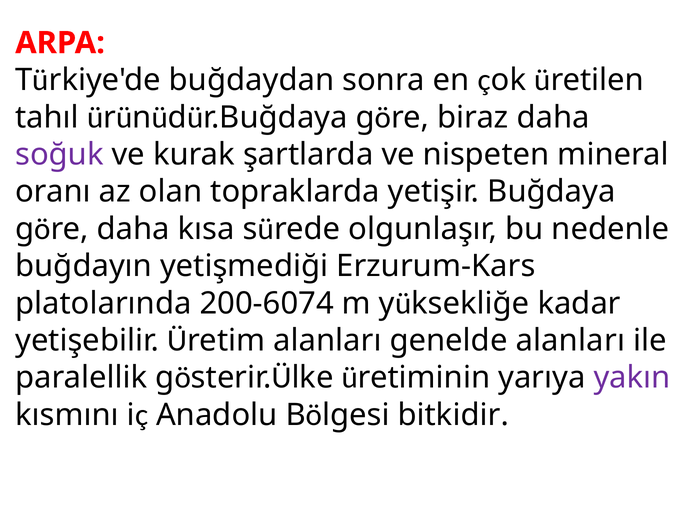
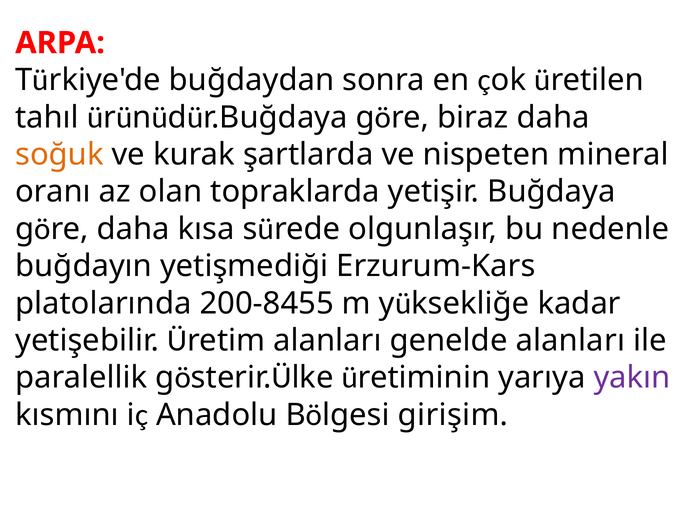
soğuk colour: purple -> orange
200-6074: 200-6074 -> 200-8455
bitkidir: bitkidir -> girişim
